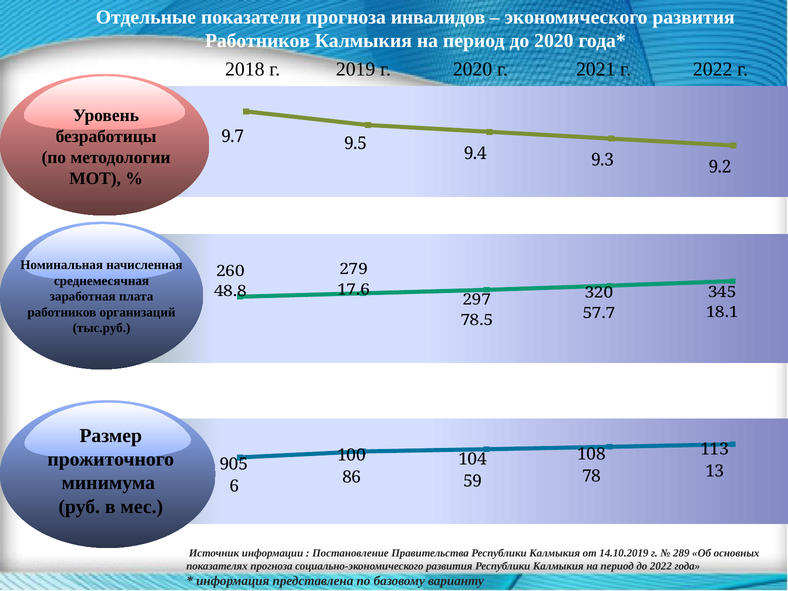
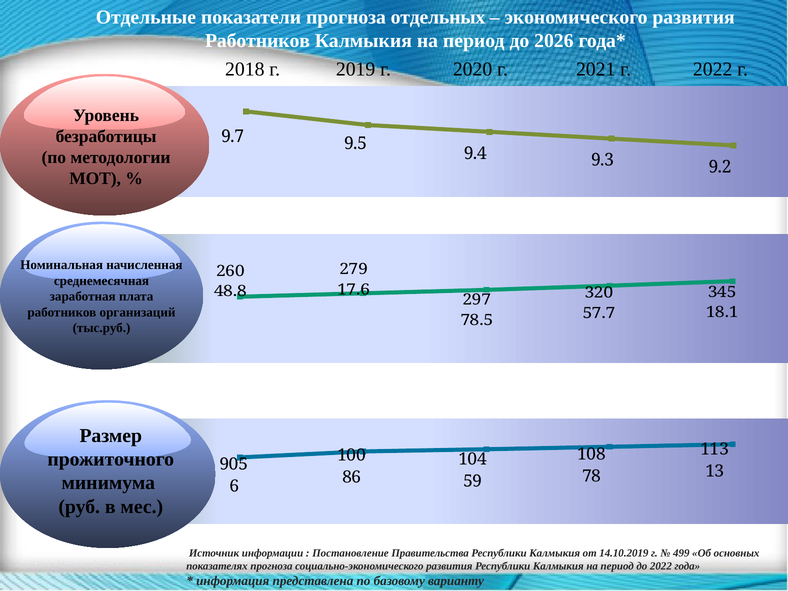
инвалидов: инвалидов -> отдельных
до 2020: 2020 -> 2026
289: 289 -> 499
